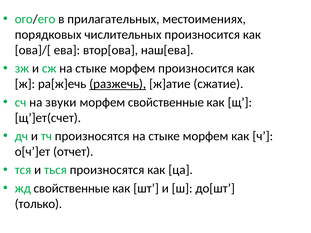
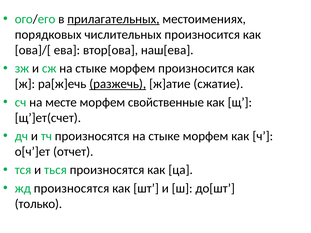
прилагательных underline: none -> present
звуки: звуки -> месте
жд свойственные: свойственные -> произносятся
